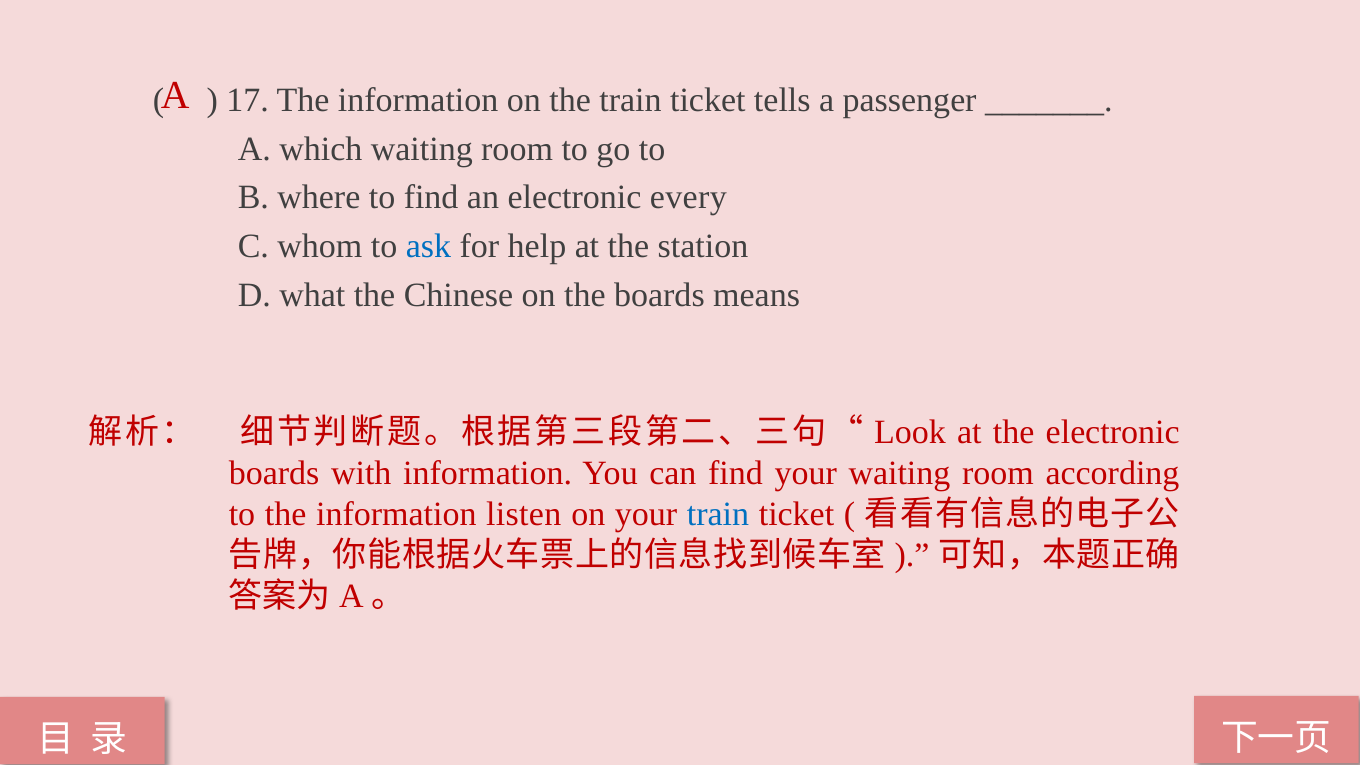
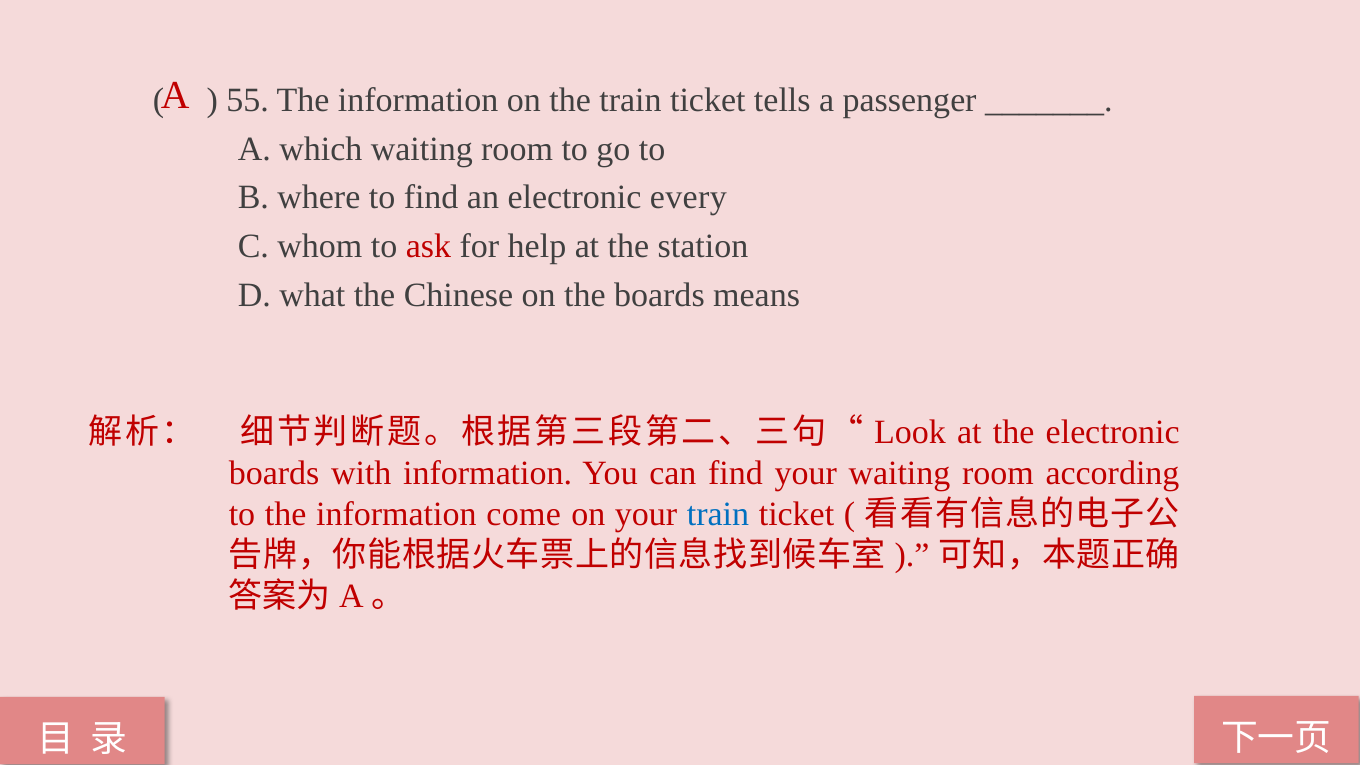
17: 17 -> 55
ask colour: blue -> red
listen: listen -> come
